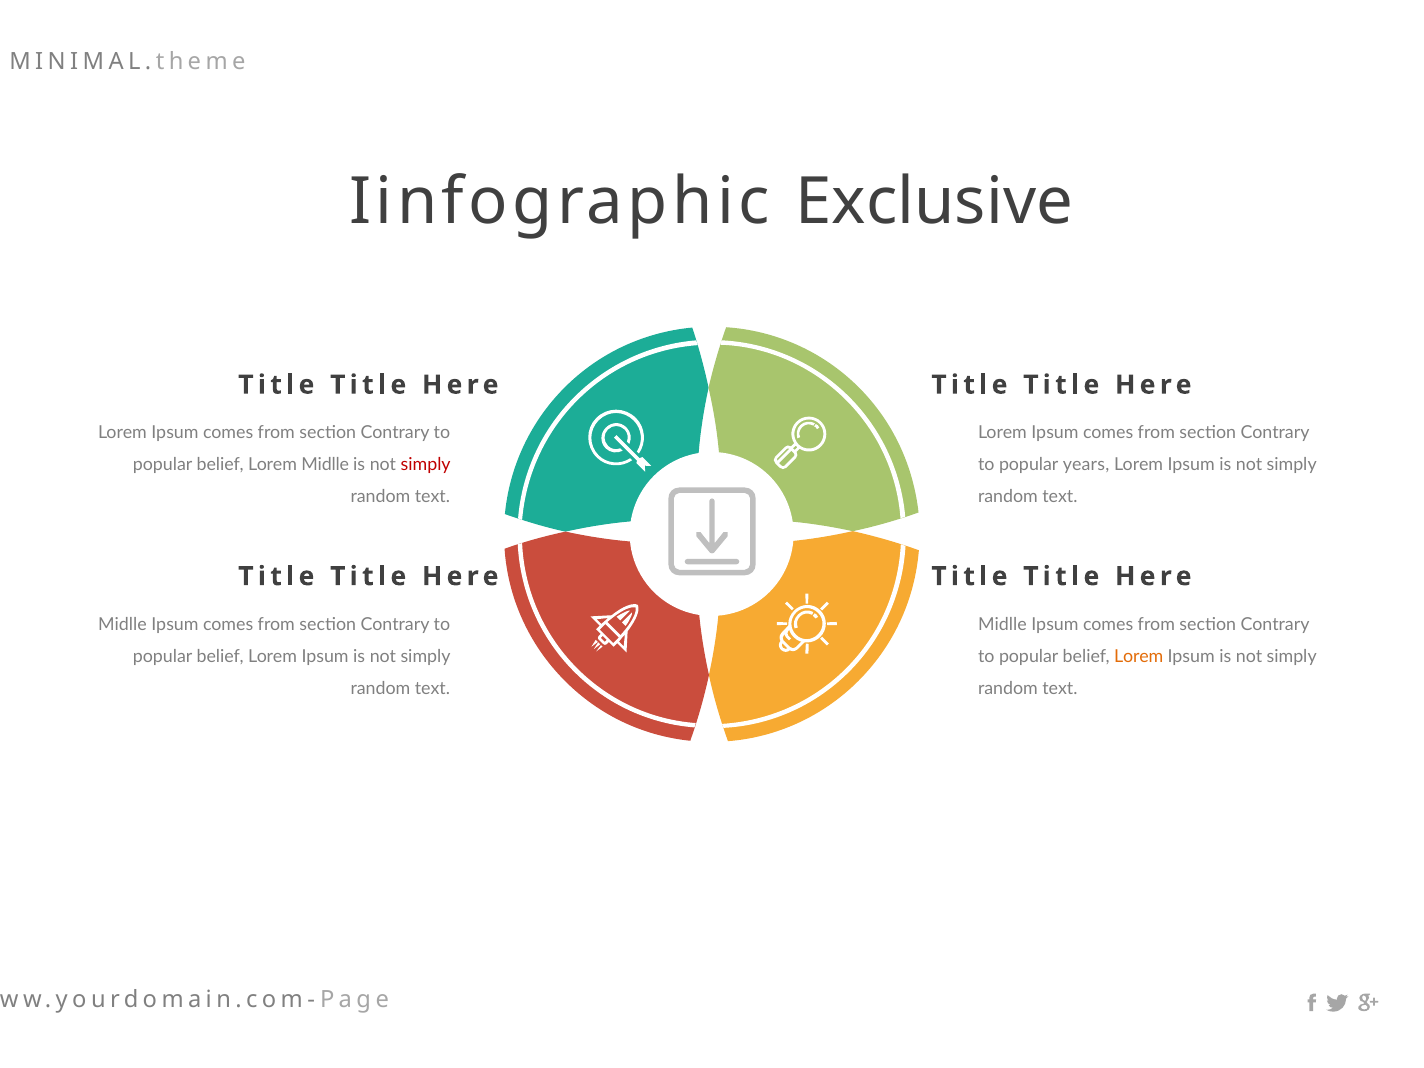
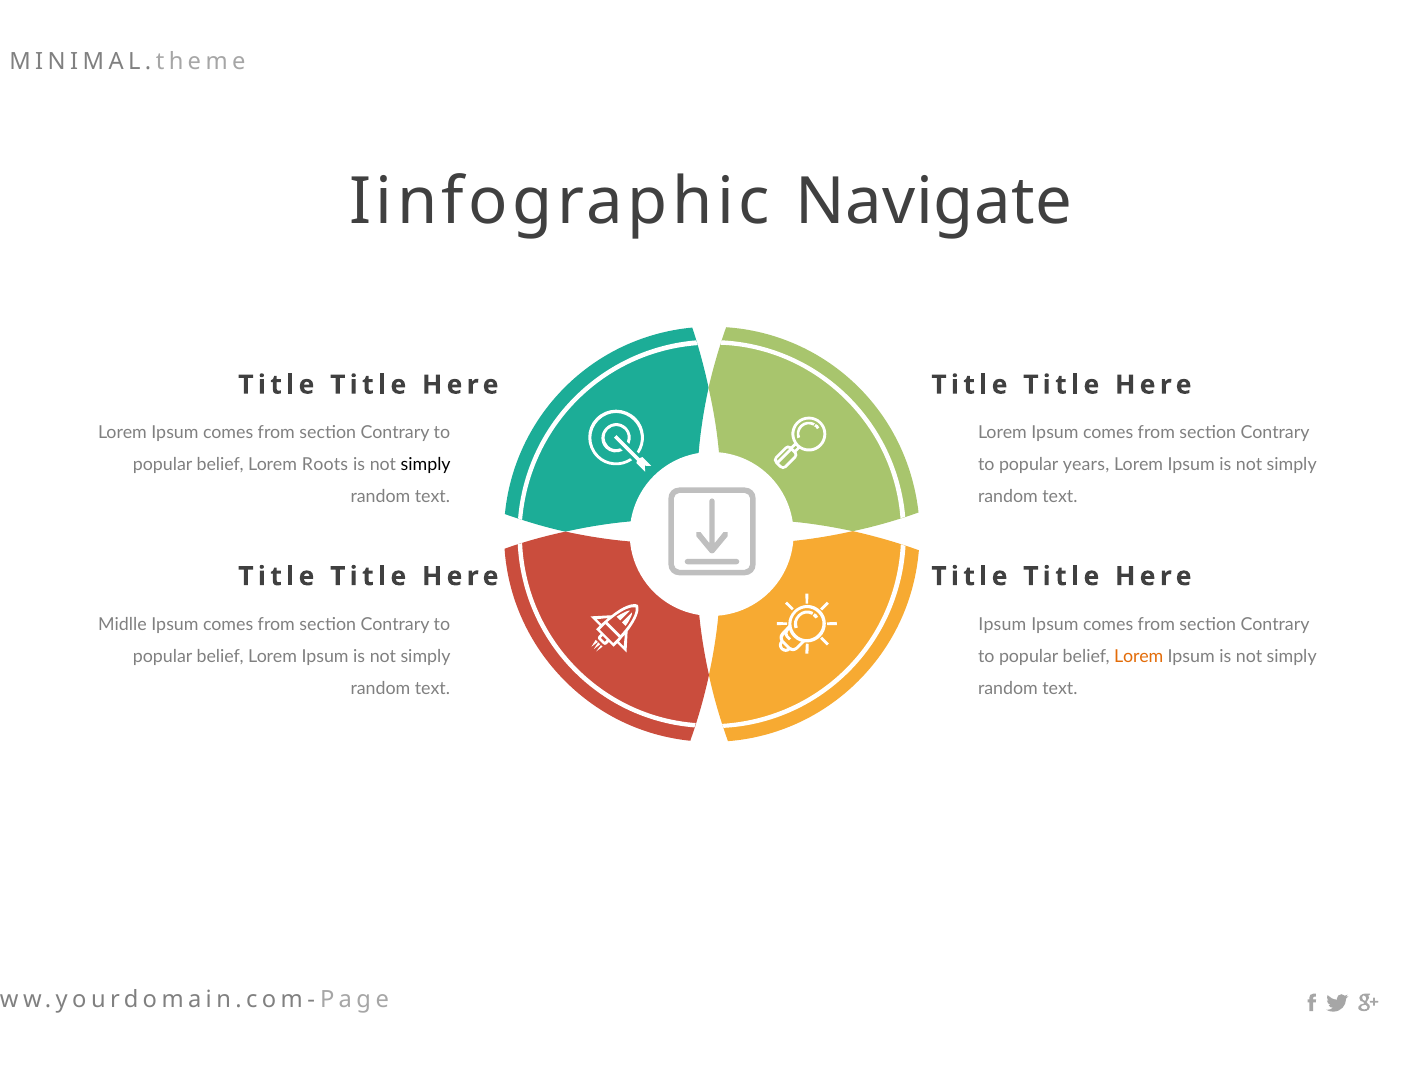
Exclusive: Exclusive -> Navigate
Lorem Midlle: Midlle -> Roots
simply at (426, 465) colour: red -> black
Midlle at (1002, 624): Midlle -> Ipsum
